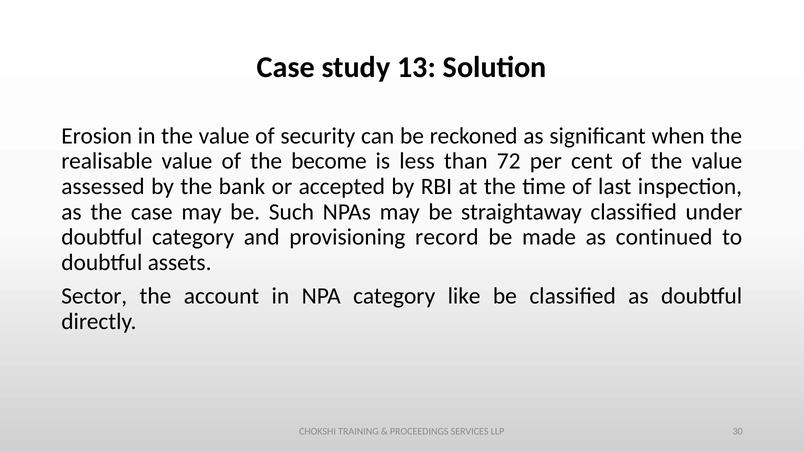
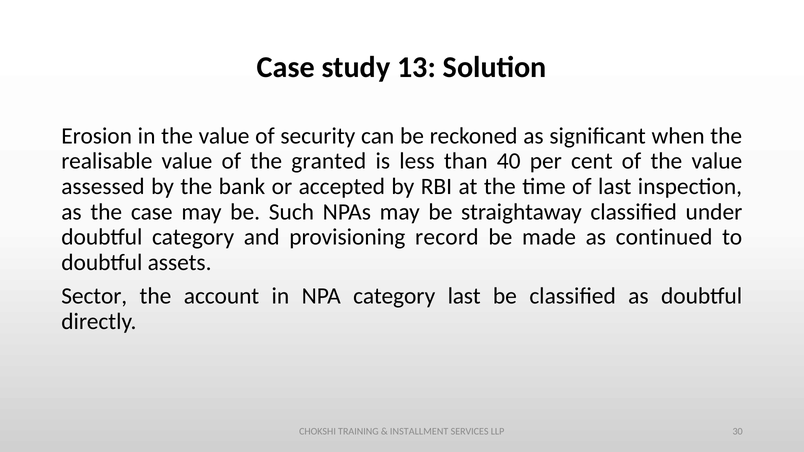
become: become -> granted
72: 72 -> 40
category like: like -> last
PROCEEDINGS: PROCEEDINGS -> INSTALLMENT
